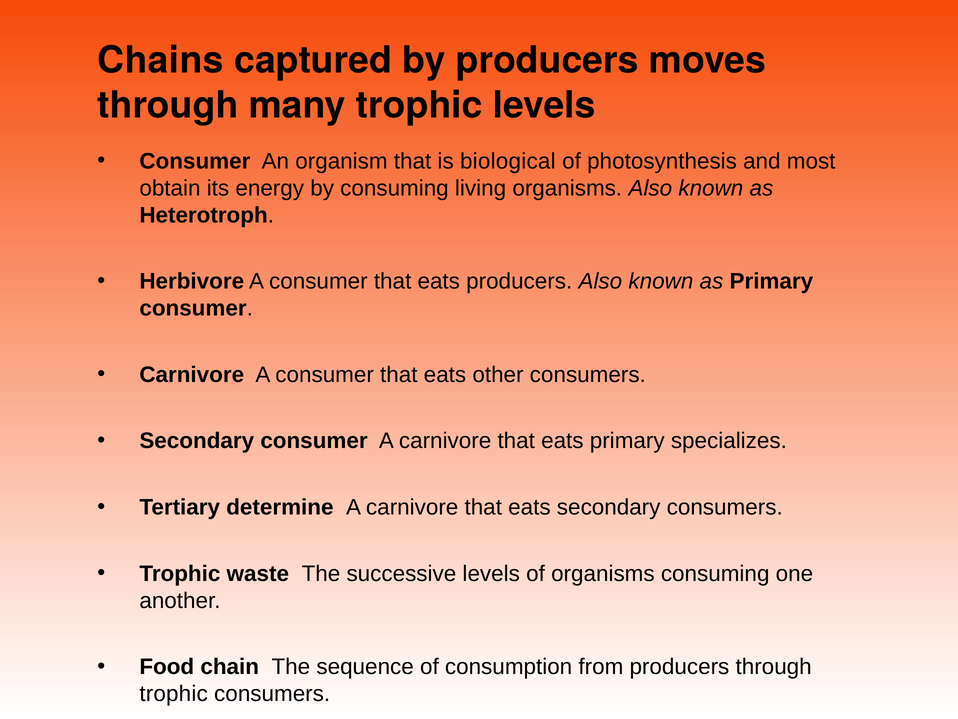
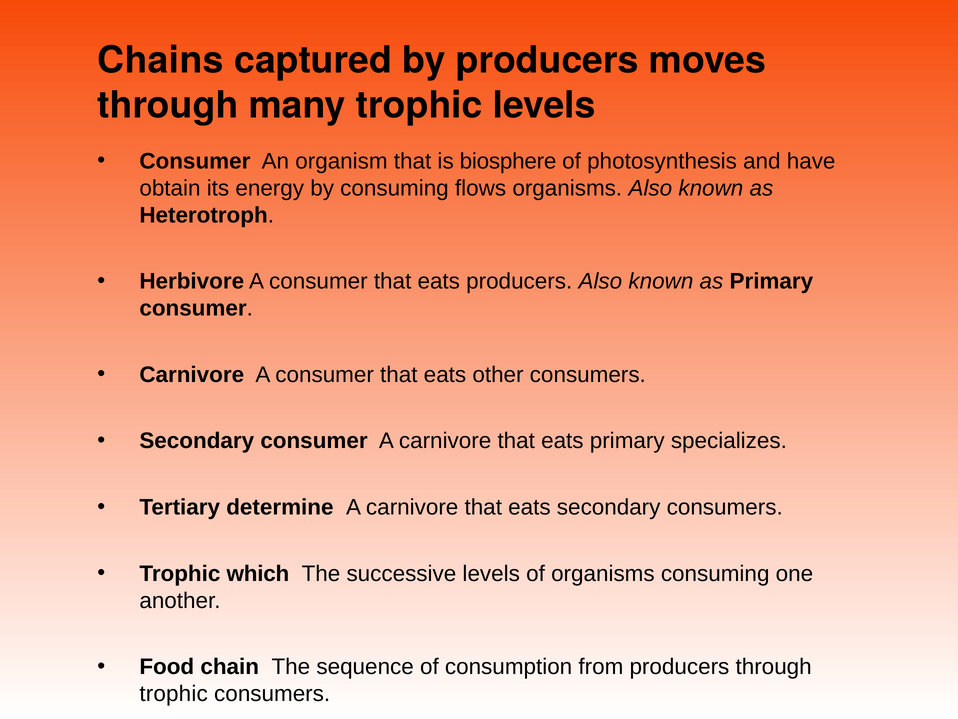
biological: biological -> biosphere
most: most -> have
living: living -> flows
waste: waste -> which
